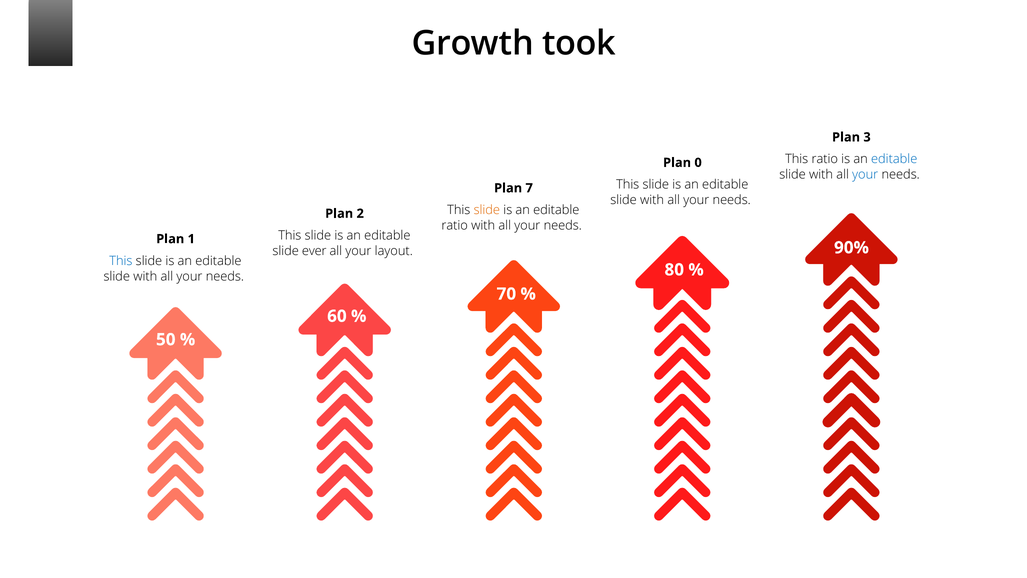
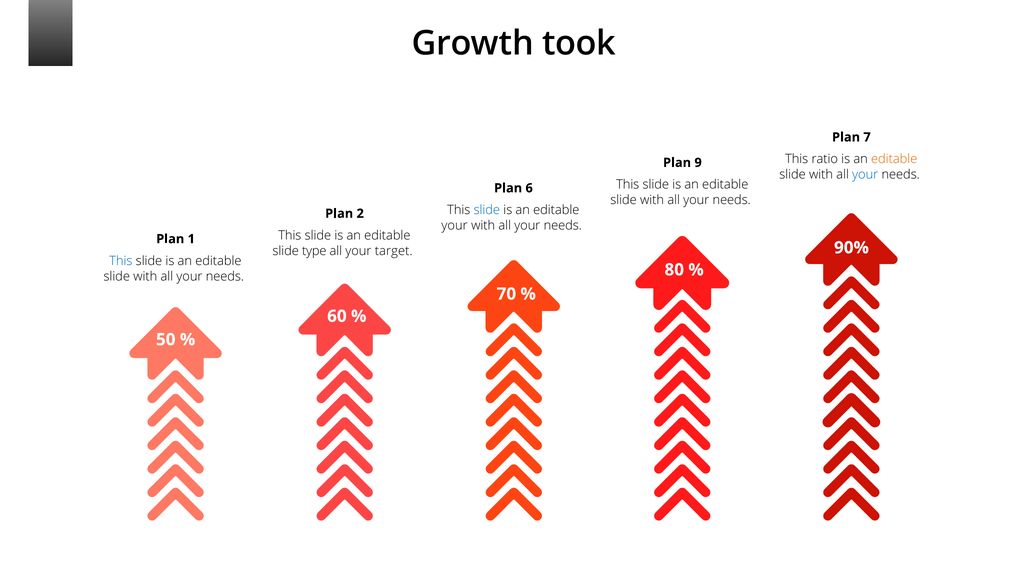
3: 3 -> 7
editable at (894, 159) colour: blue -> orange
0: 0 -> 9
7: 7 -> 6
slide at (487, 210) colour: orange -> blue
ratio at (455, 225): ratio -> your
ever: ever -> type
layout: layout -> target
